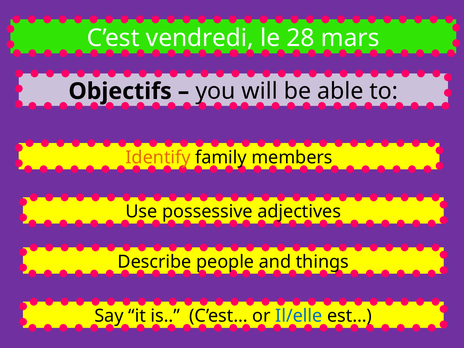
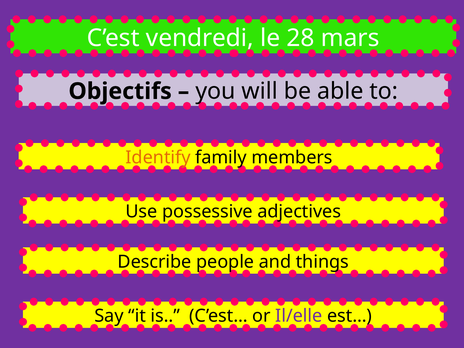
Il/elle colour: blue -> purple
